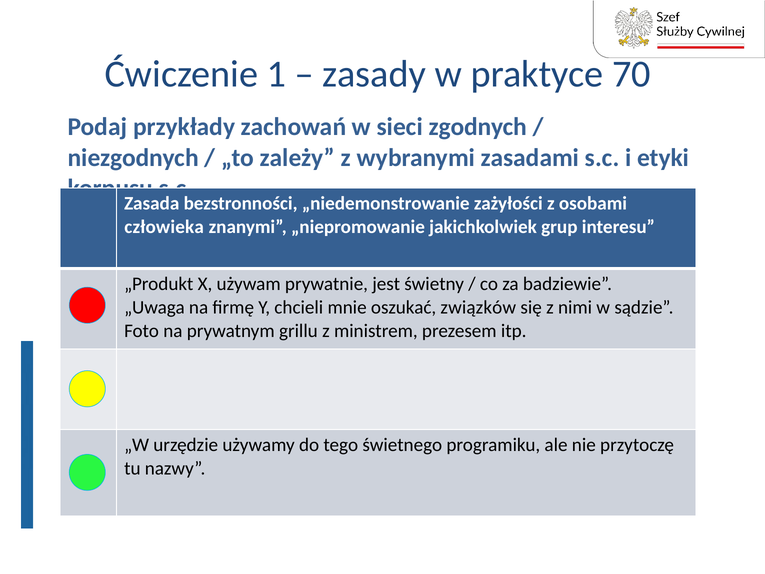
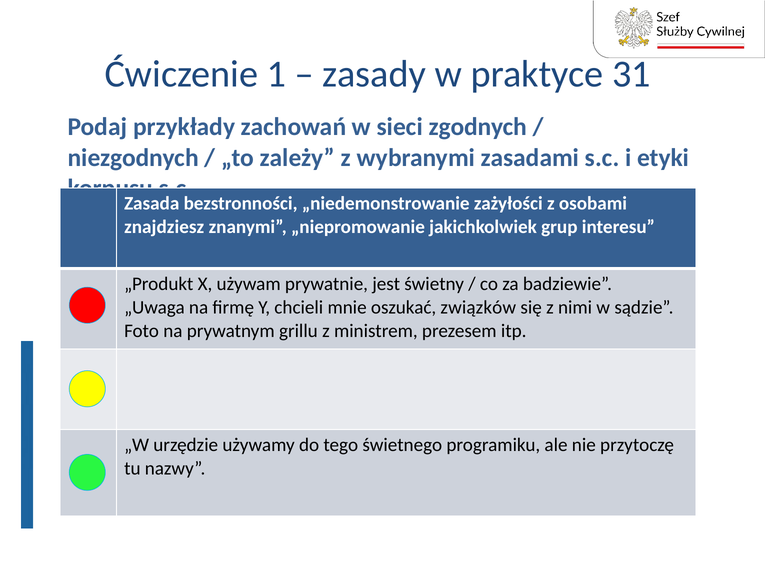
70: 70 -> 31
człowieka: człowieka -> znajdziesz
